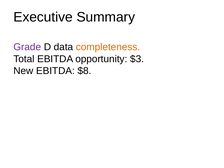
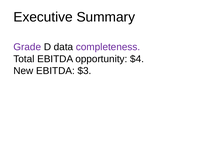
completeness colour: orange -> purple
$3: $3 -> $4
$8: $8 -> $3
